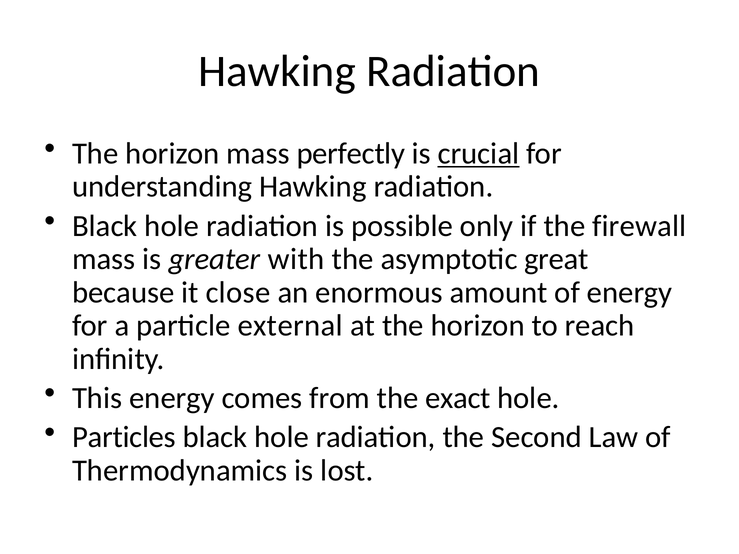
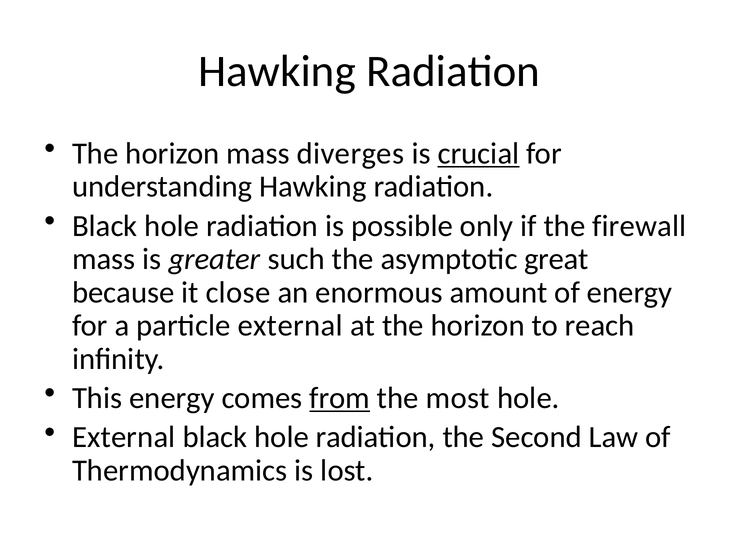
perfectly: perfectly -> diverges
with: with -> such
from underline: none -> present
exact: exact -> most
Particles at (124, 437): Particles -> External
